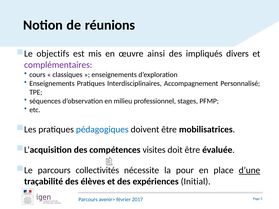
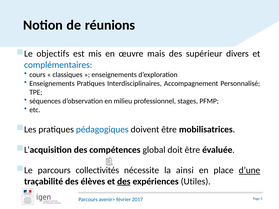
ainsi: ainsi -> mais
impliqués: impliqués -> supérieur
complémentaires colour: purple -> blue
visites: visites -> global
pour: pour -> ainsi
des at (124, 182) underline: none -> present
Initial: Initial -> Utiles
